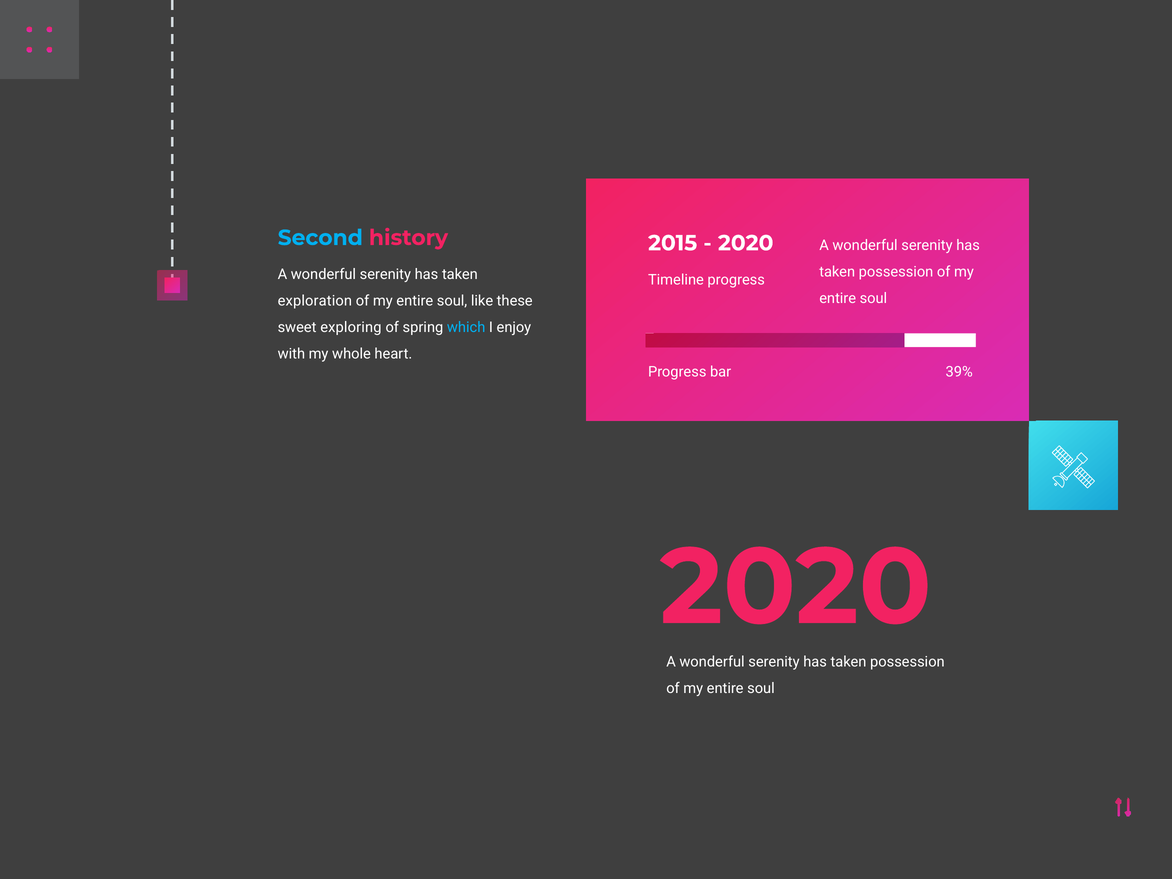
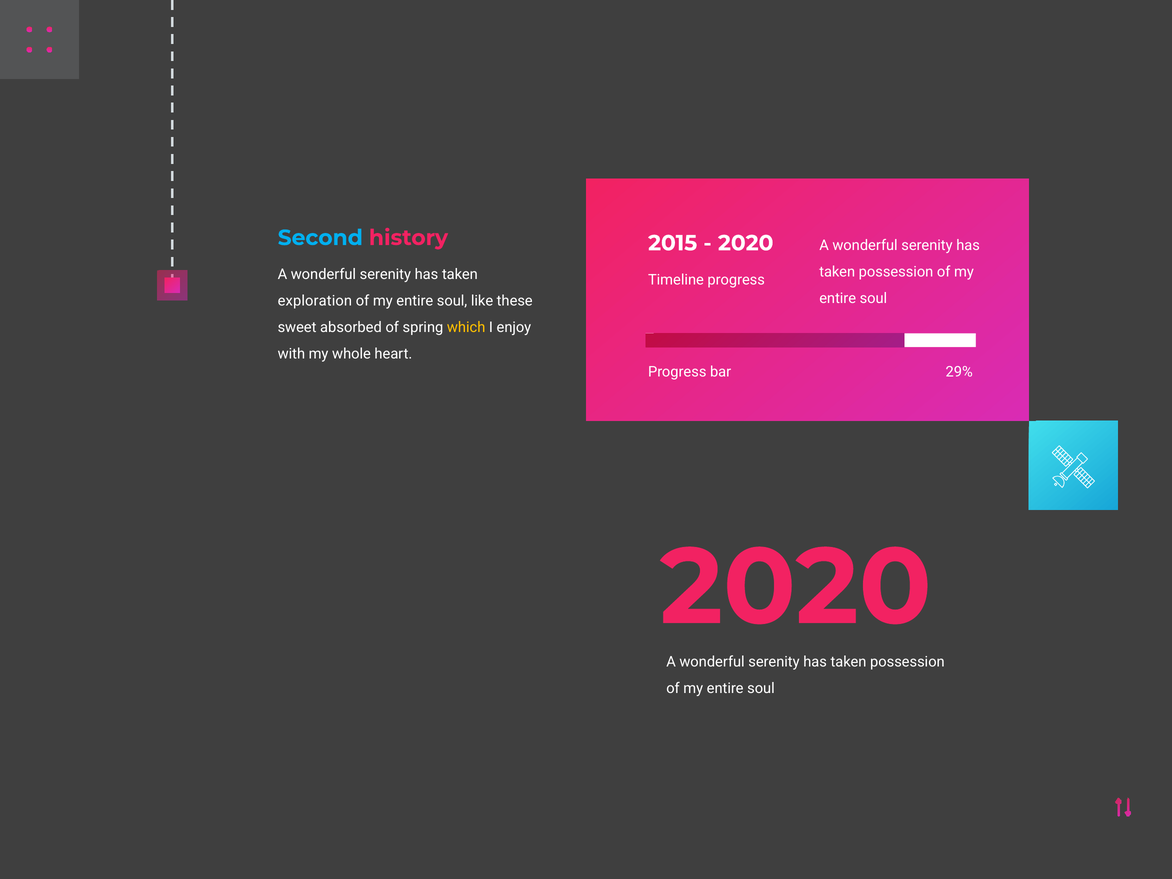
exploring: exploring -> absorbed
which colour: light blue -> yellow
39%: 39% -> 29%
